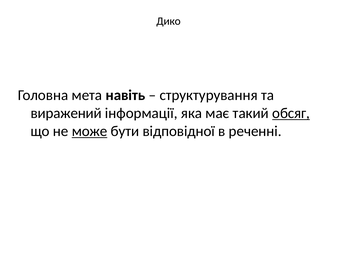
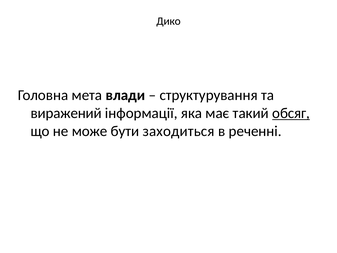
навіть: навіть -> влади
може underline: present -> none
відповідної: відповідної -> заходиться
